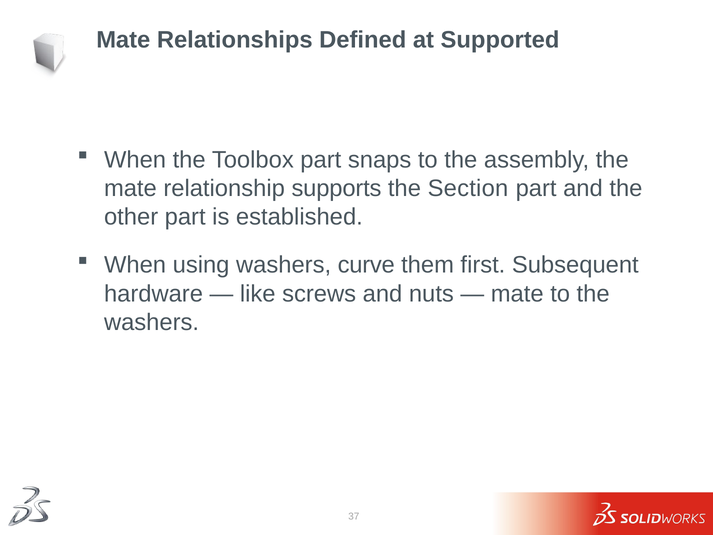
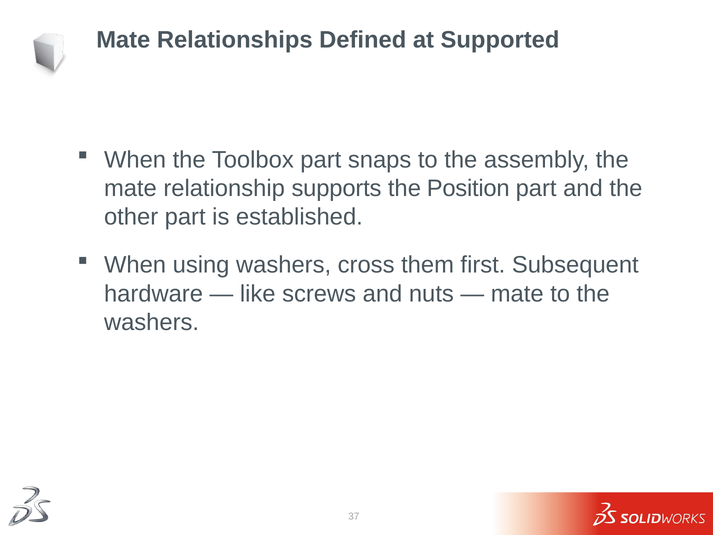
Section: Section -> Position
curve: curve -> cross
